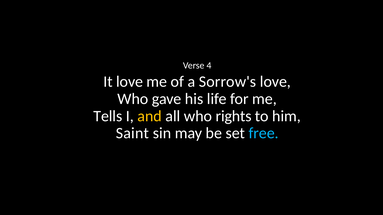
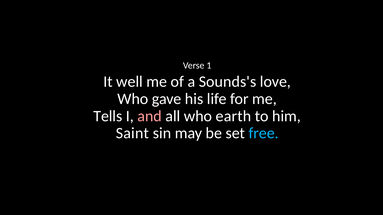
4: 4 -> 1
It love: love -> well
Sorrow's: Sorrow's -> Sounds's
and colour: yellow -> pink
rights: rights -> earth
